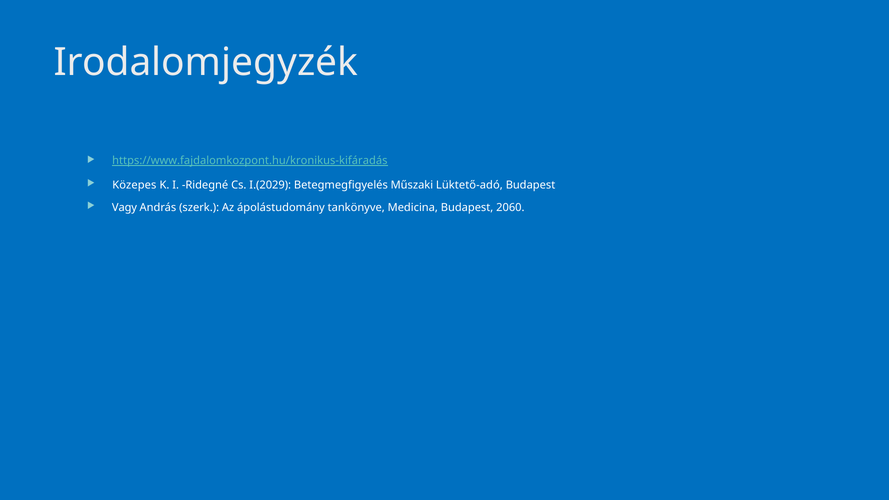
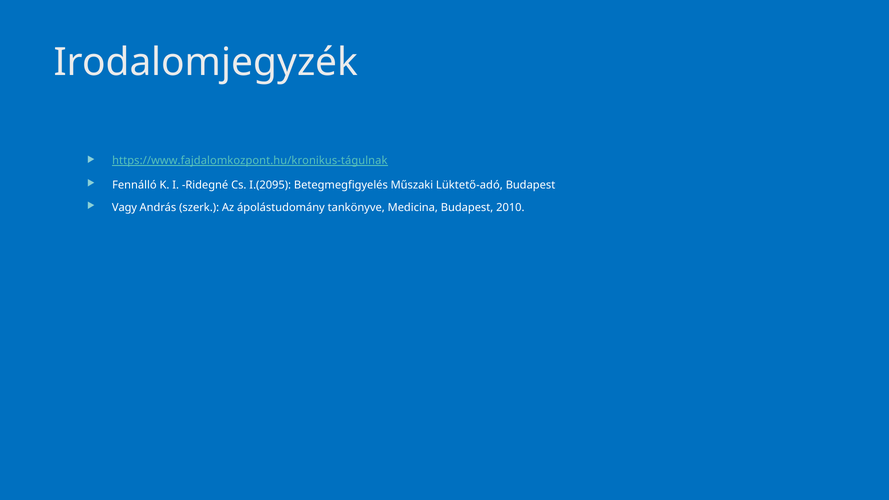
https://www.fajdalomkozpont.hu/kronikus-kifáradás: https://www.fajdalomkozpont.hu/kronikus-kifáradás -> https://www.fajdalomkozpont.hu/kronikus-tágulnak
Közepes: Közepes -> Fennálló
I.(2029: I.(2029 -> I.(2095
2060: 2060 -> 2010
